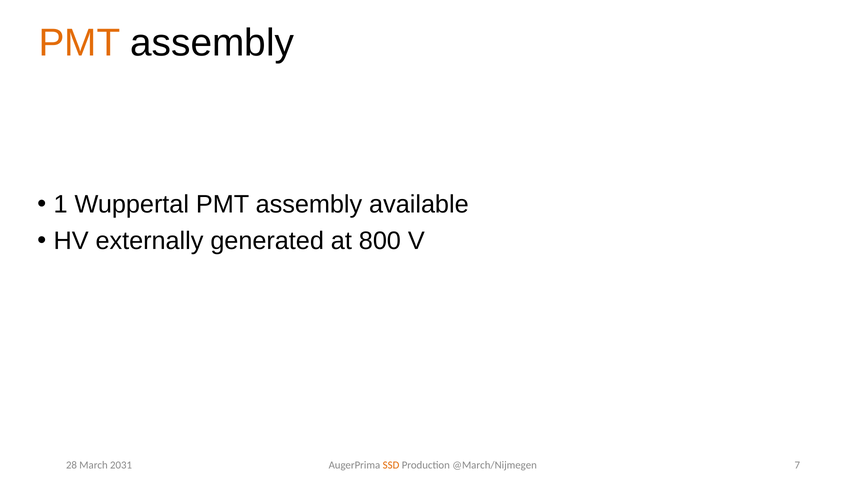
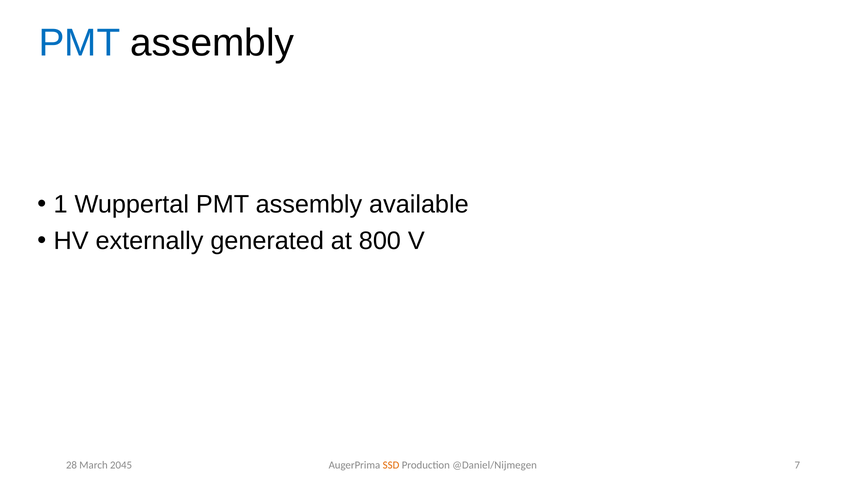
PMT at (79, 43) colour: orange -> blue
@March/Nijmegen: @March/Nijmegen -> @Daniel/Nijmegen
2031: 2031 -> 2045
